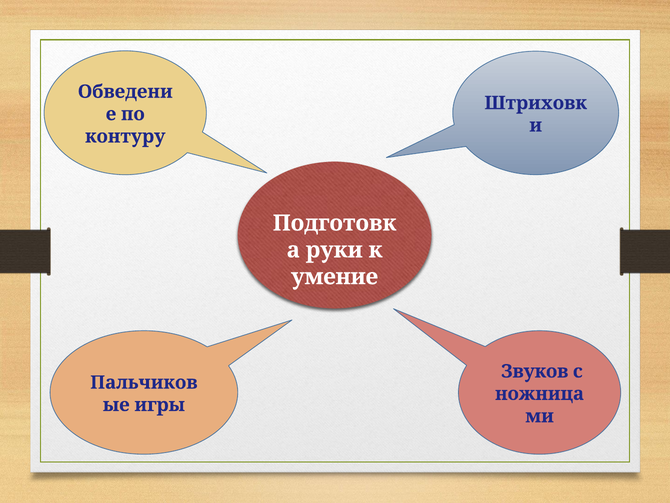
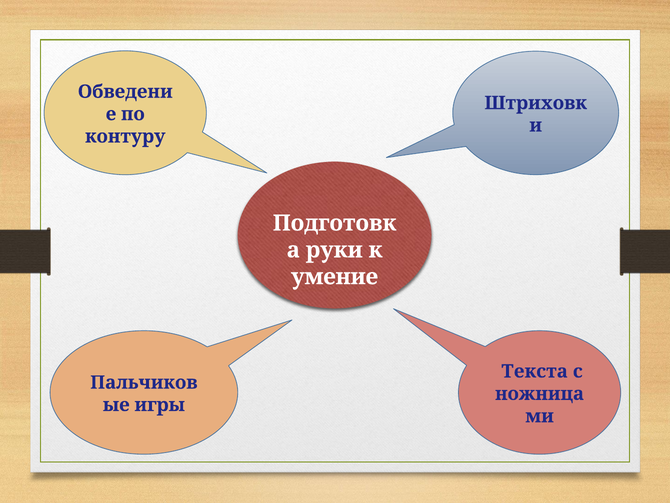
Звуков: Звуков -> Текста
